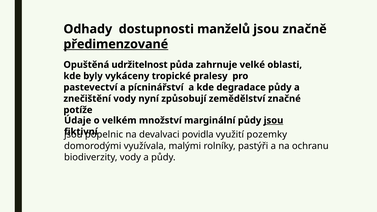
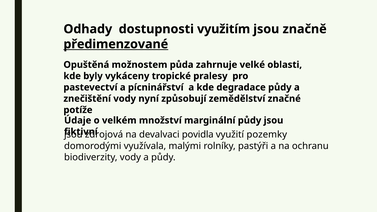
manželů: manželů -> využitím
udržitelnost: udržitelnost -> možnostem
jsou at (273, 120) underline: present -> none
popelnic: popelnic -> zdrojová
